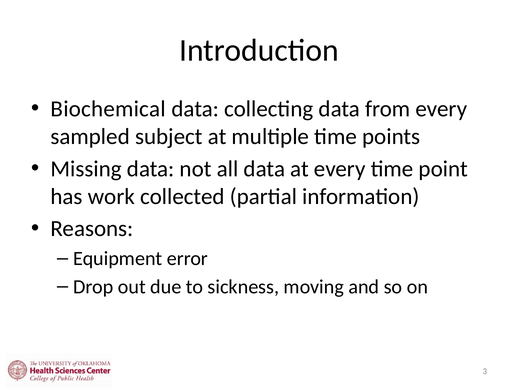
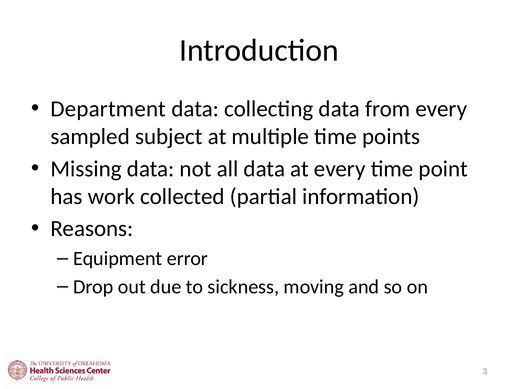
Biochemical: Biochemical -> Department
